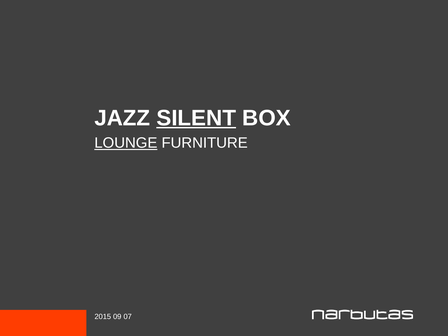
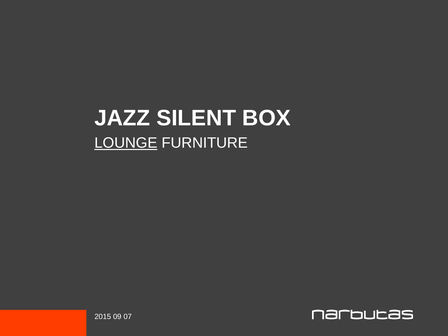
SILENT underline: present -> none
